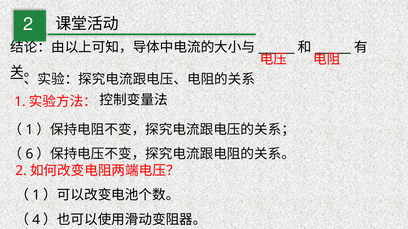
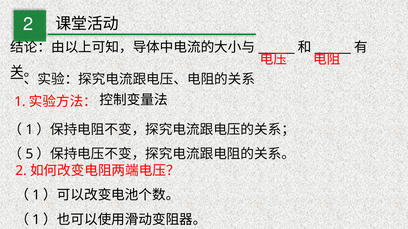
6: 6 -> 5
4 at (36, 220): 4 -> 1
